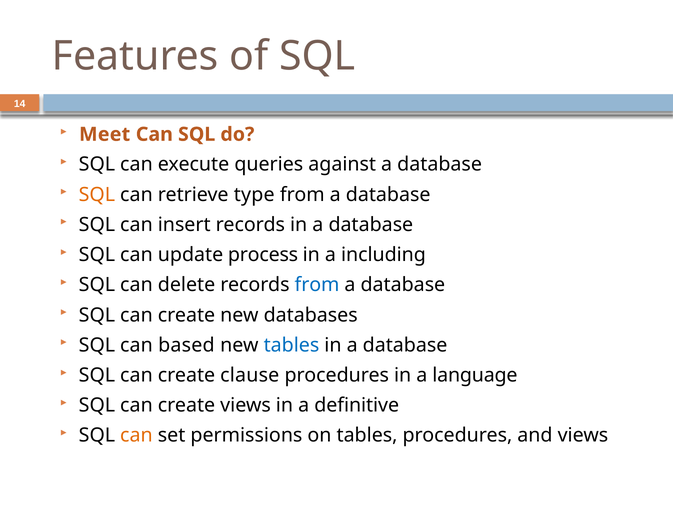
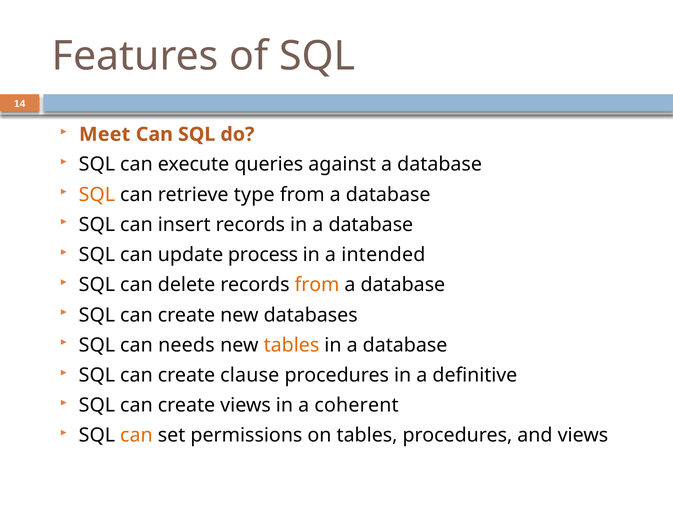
including: including -> intended
from at (317, 285) colour: blue -> orange
based: based -> needs
tables at (291, 345) colour: blue -> orange
language: language -> definitive
definitive: definitive -> coherent
